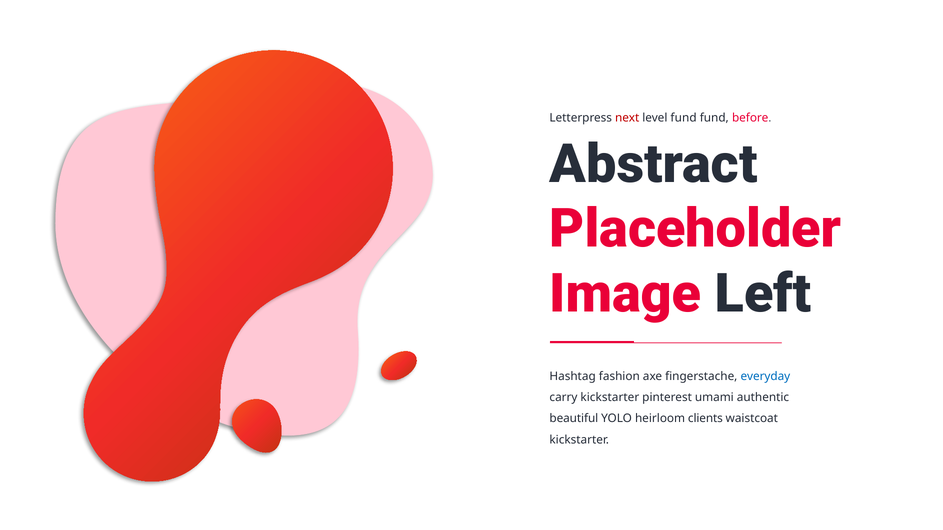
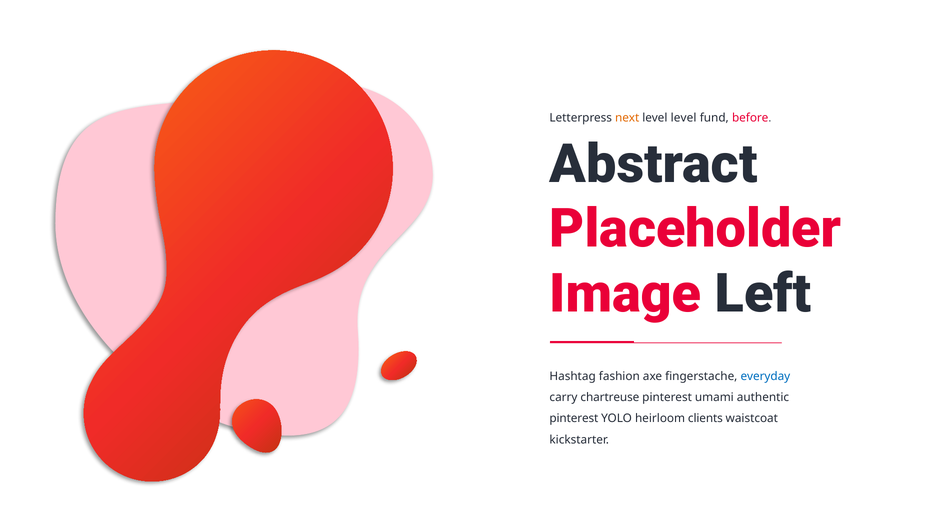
next colour: red -> orange
level fund: fund -> level
carry kickstarter: kickstarter -> chartreuse
beautiful at (574, 419): beautiful -> pinterest
